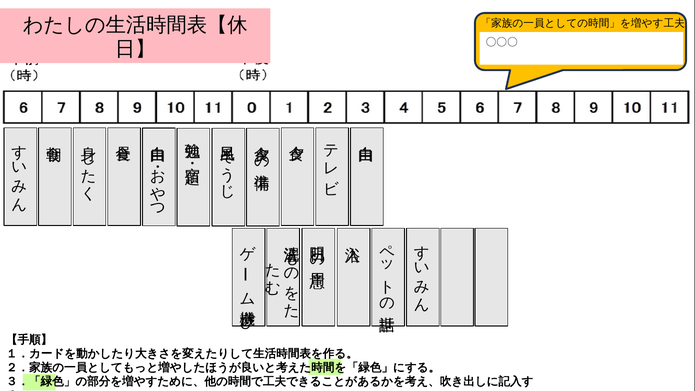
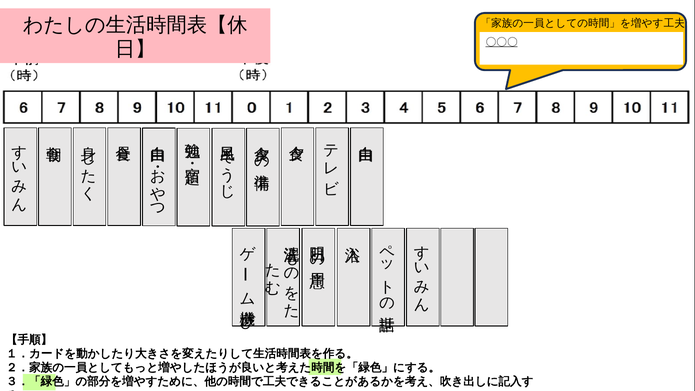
〇〇〇 underline: none -> present
